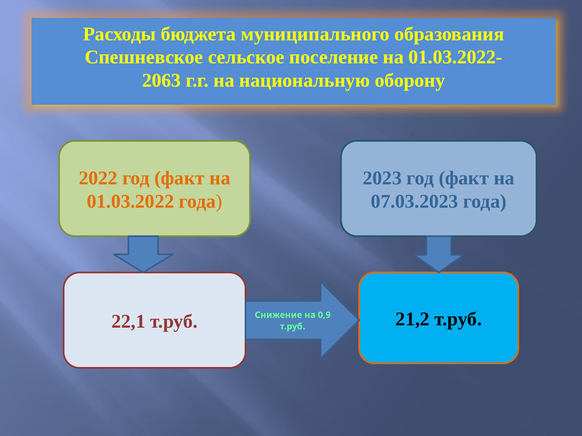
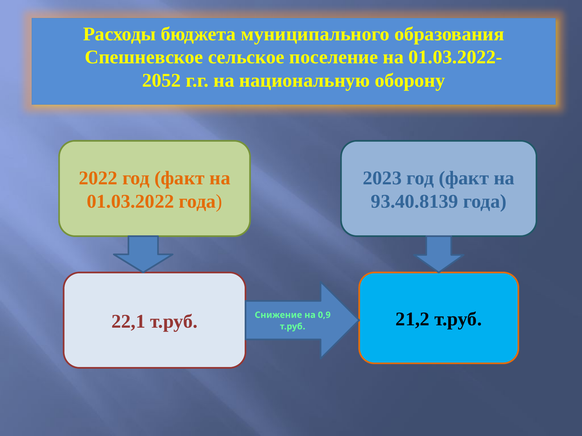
2063: 2063 -> 2052
07.03.2023: 07.03.2023 -> 93.40.8139
